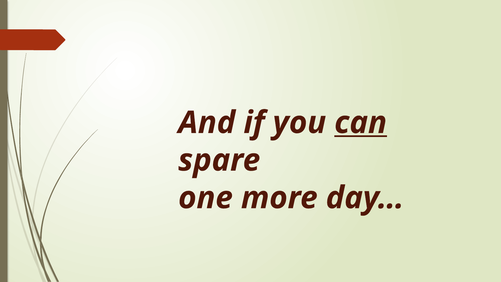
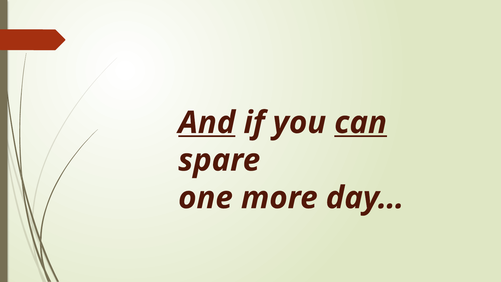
And underline: none -> present
